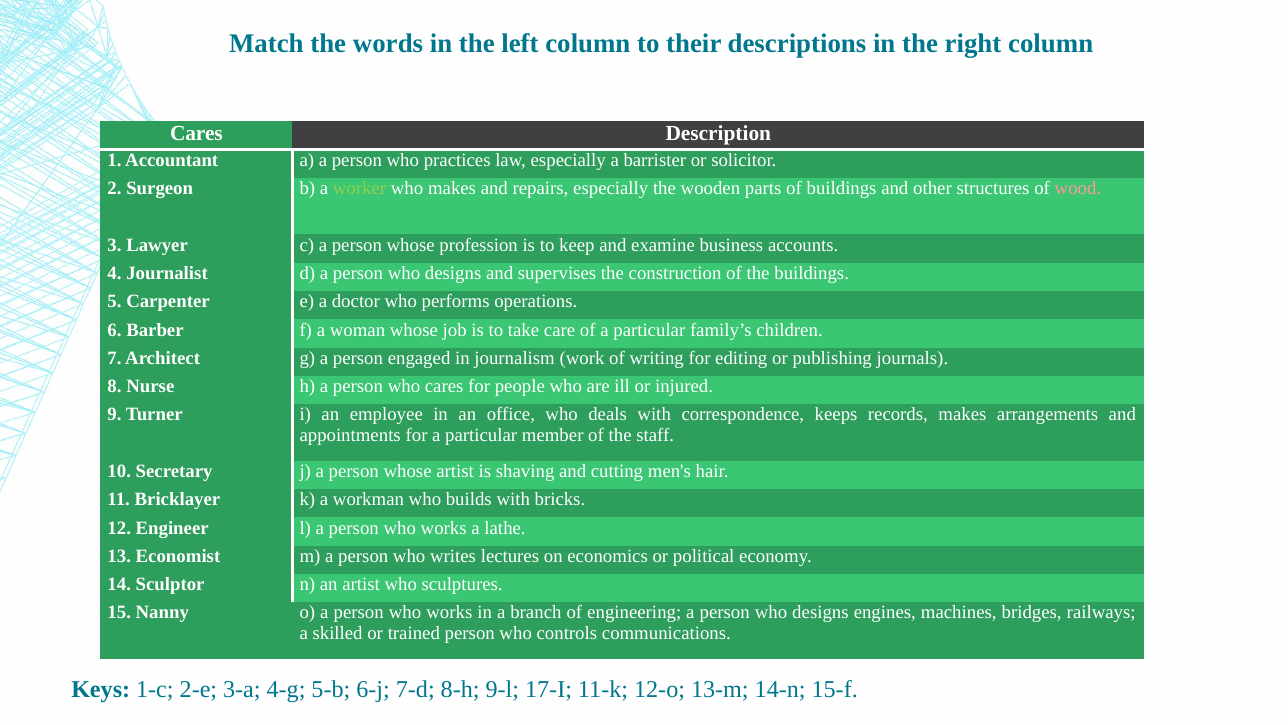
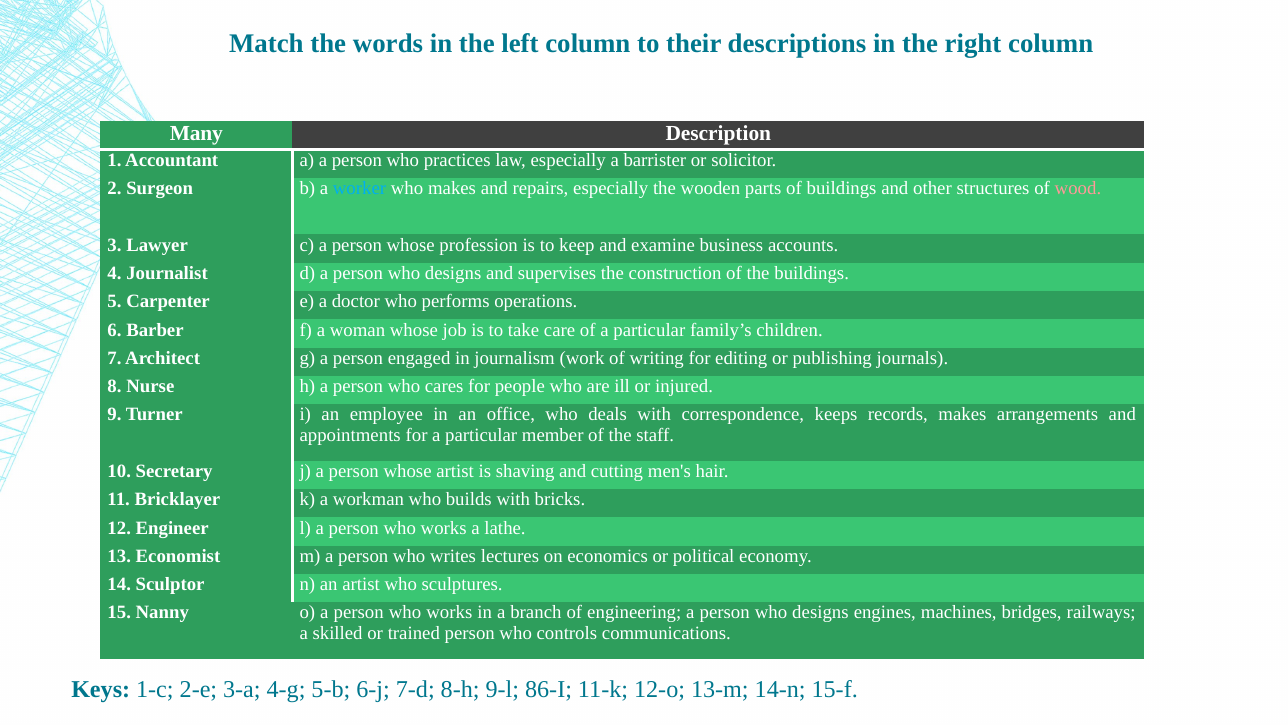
Cares at (196, 133): Cares -> Many
worker colour: light green -> light blue
17-I: 17-I -> 86-I
